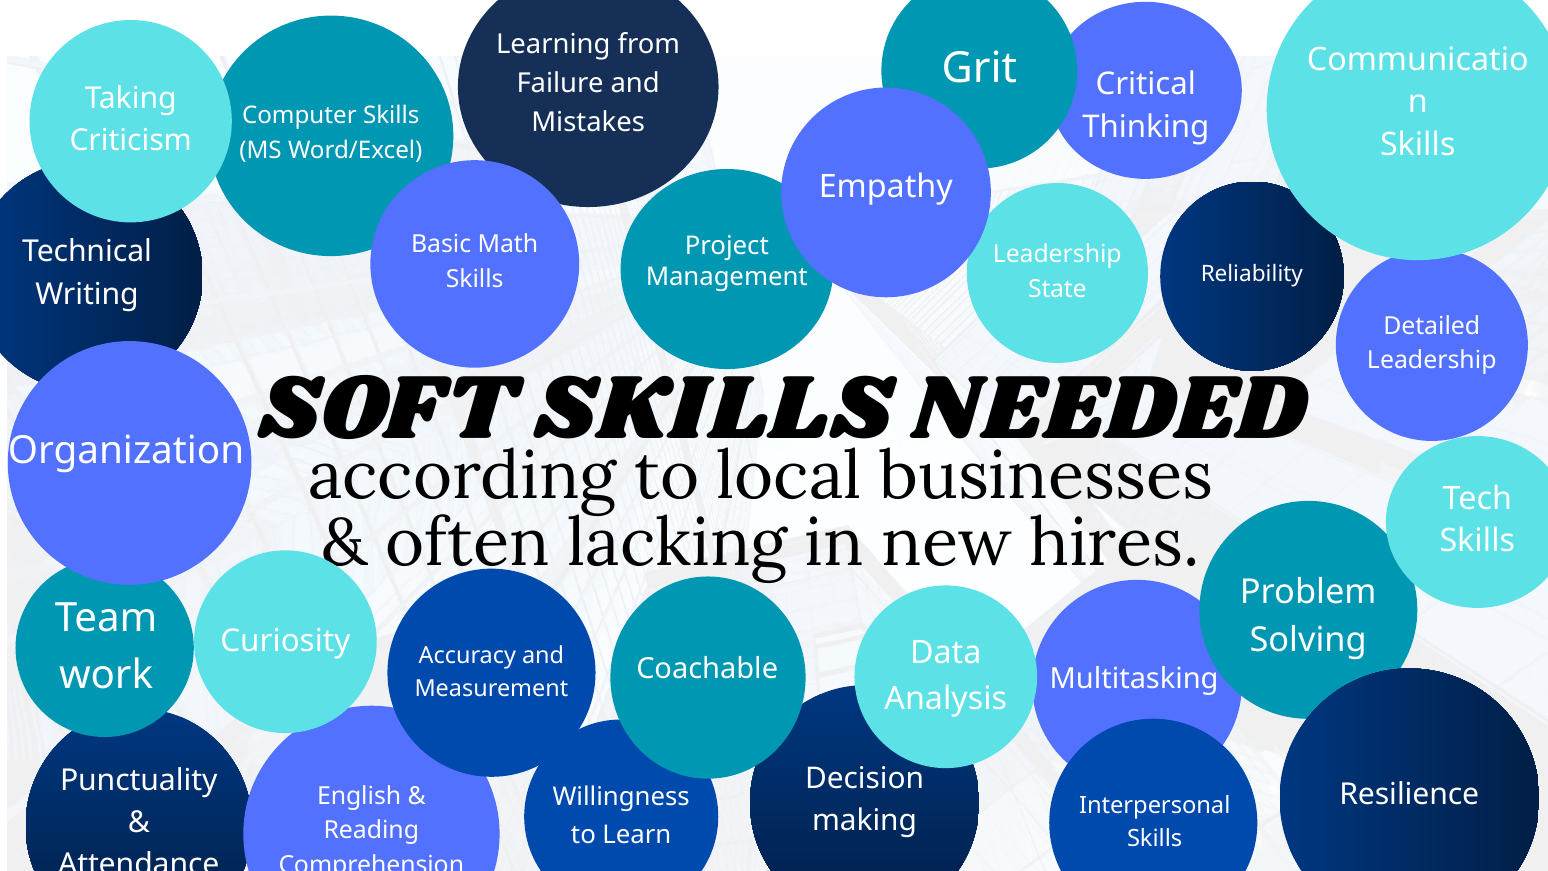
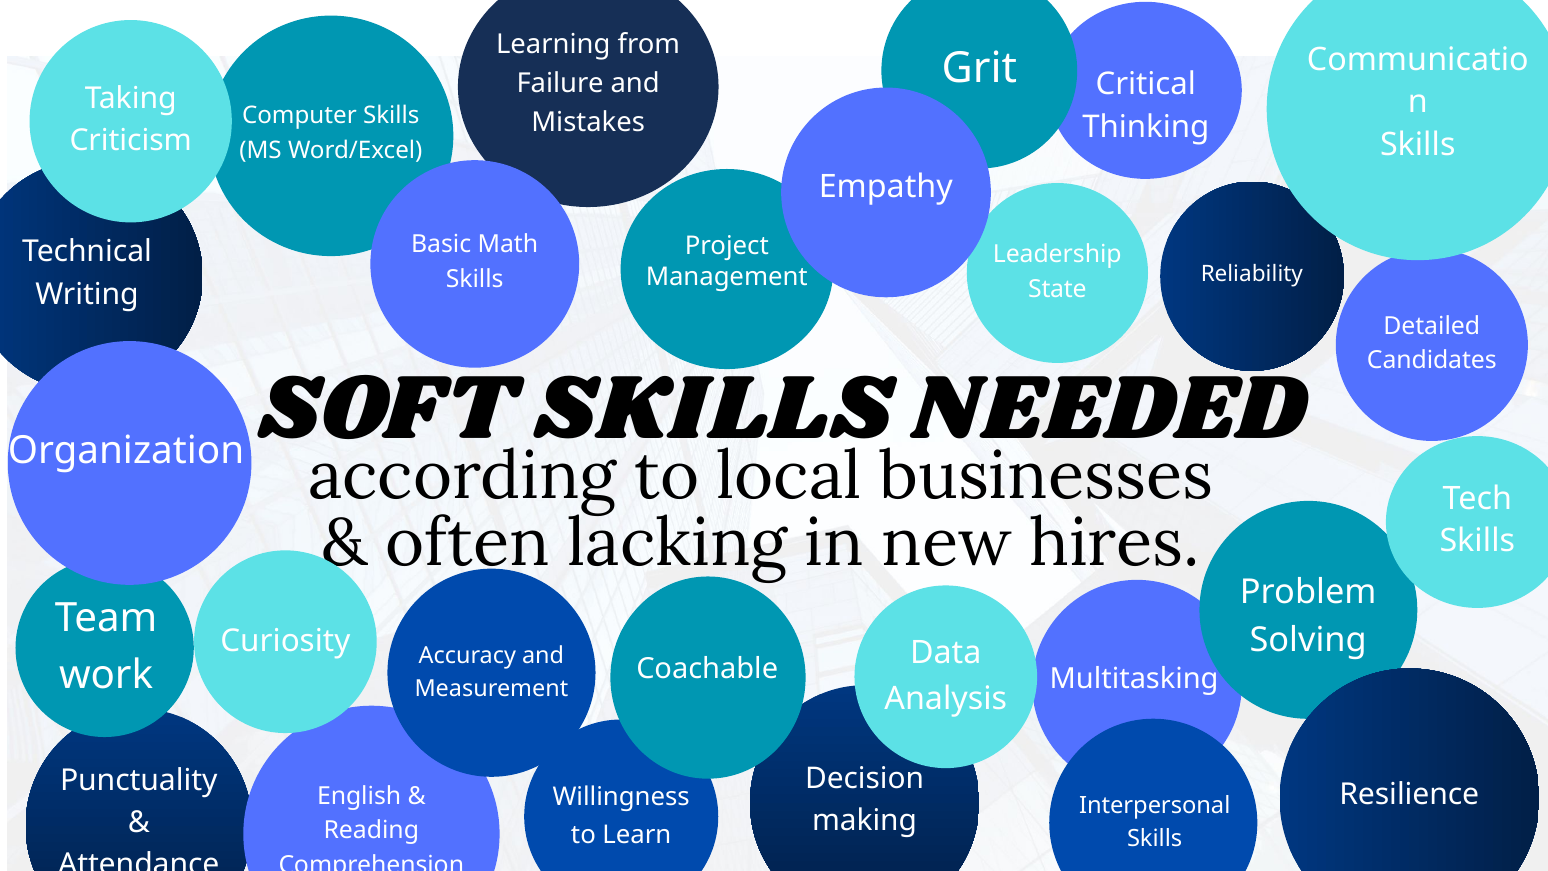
Leadership at (1432, 361): Leadership -> Candidates
